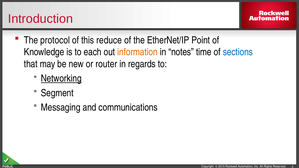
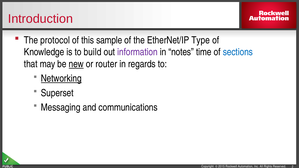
reduce: reduce -> sample
Point: Point -> Type
each: each -> build
information colour: orange -> purple
new underline: none -> present
Segment: Segment -> Superset
